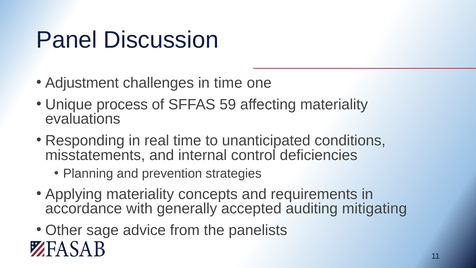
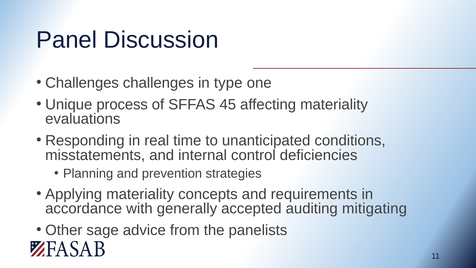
Adjustment at (82, 83): Adjustment -> Challenges
in time: time -> type
59: 59 -> 45
